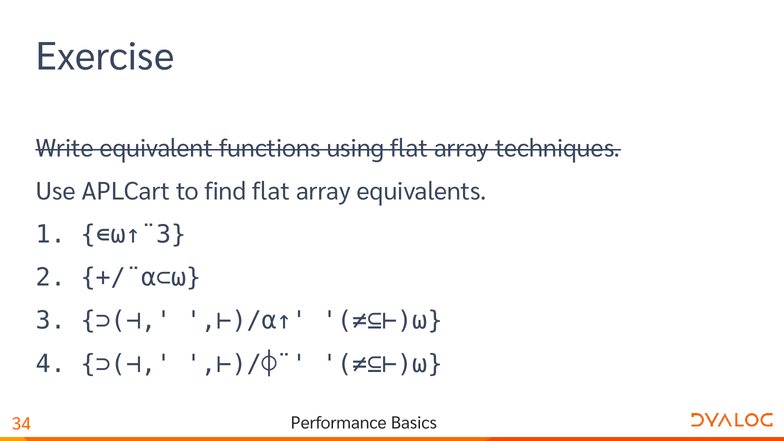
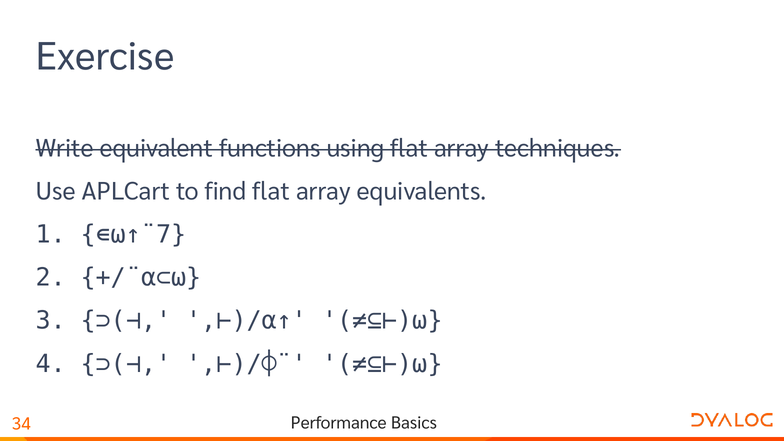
∊⍵↑¨3: ∊⍵↑¨3 -> ∊⍵↑¨7
